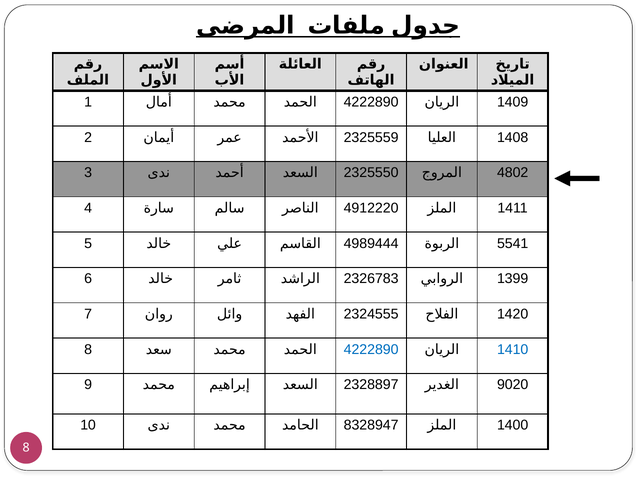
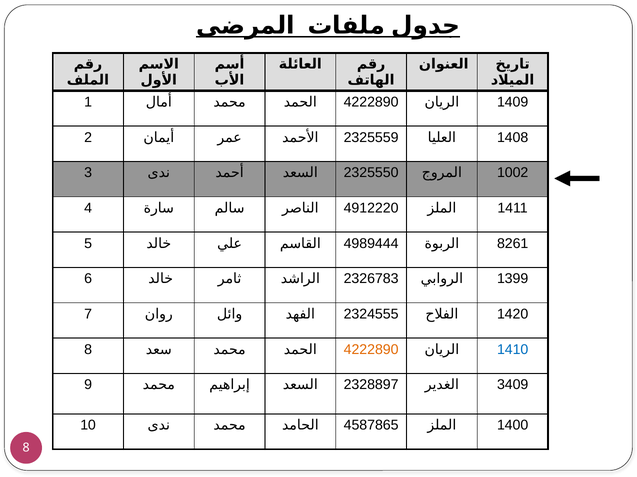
4802: 4802 -> 1002
5541: 5541 -> 8261
4222890 at (371, 350) colour: blue -> orange
9020: 9020 -> 3409
8328947: 8328947 -> 4587865
